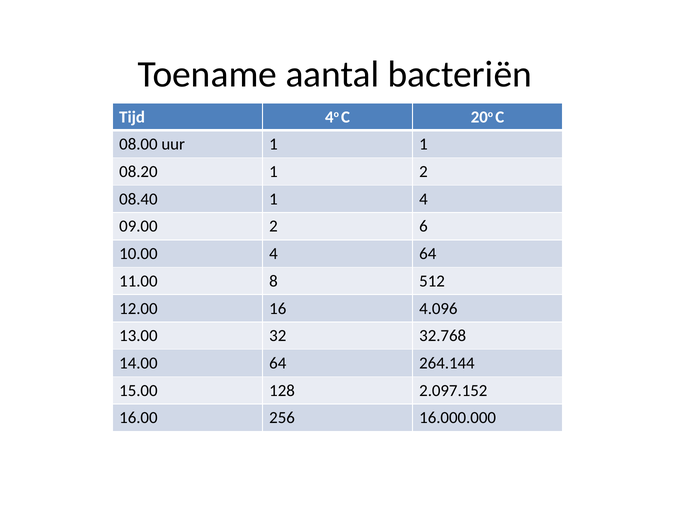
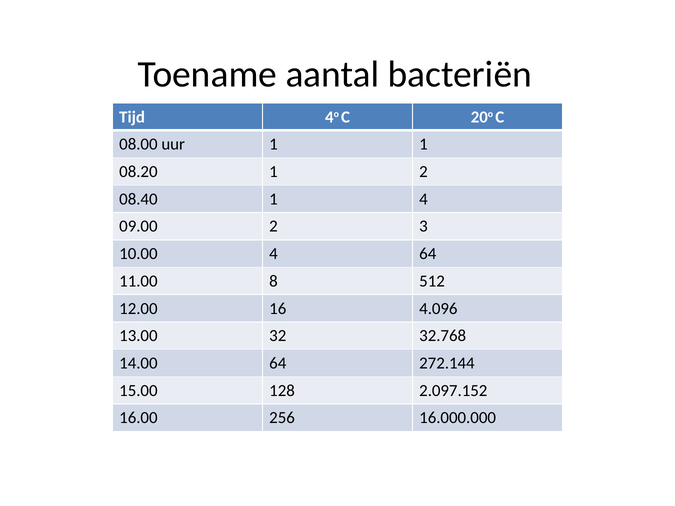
6: 6 -> 3
264.144: 264.144 -> 272.144
